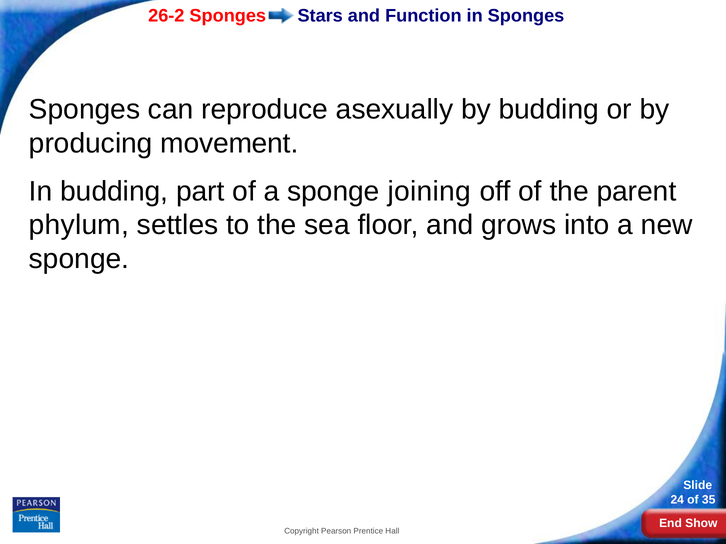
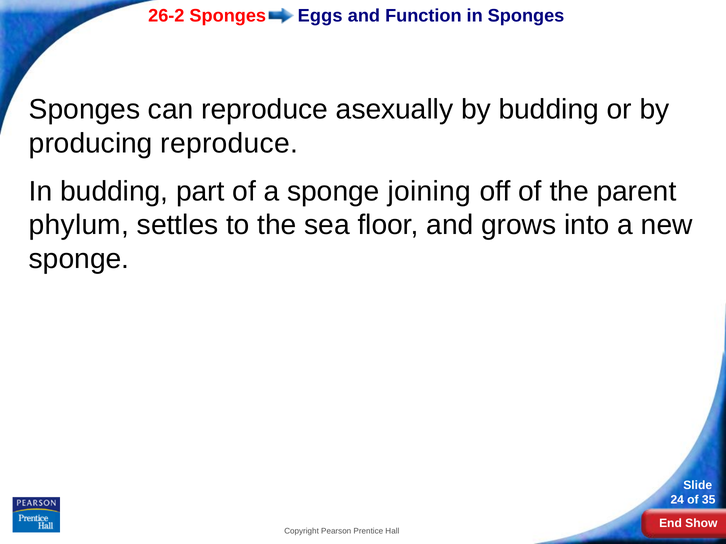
Stars: Stars -> Eggs
producing movement: movement -> reproduce
